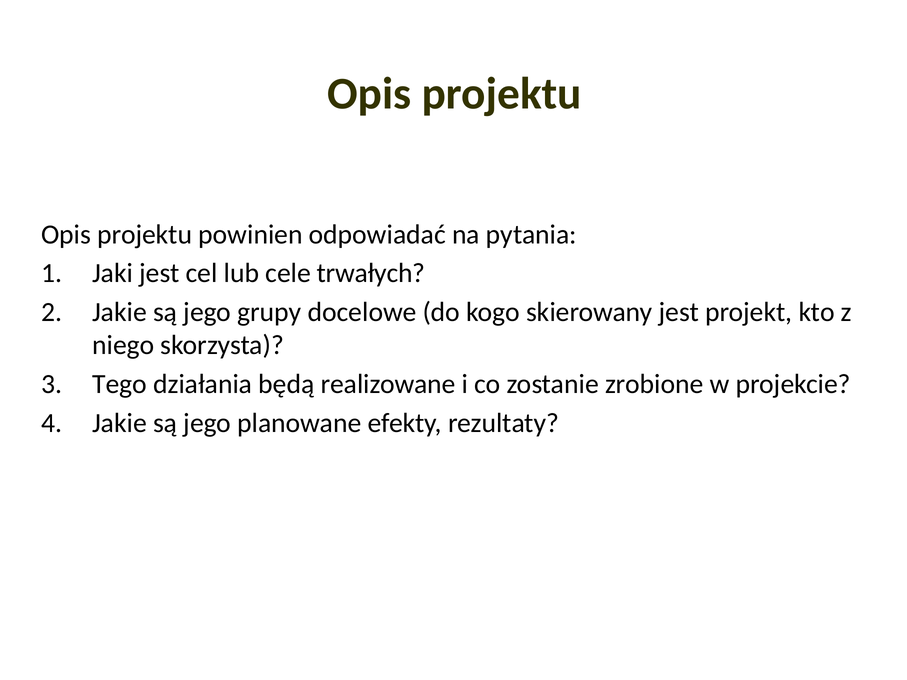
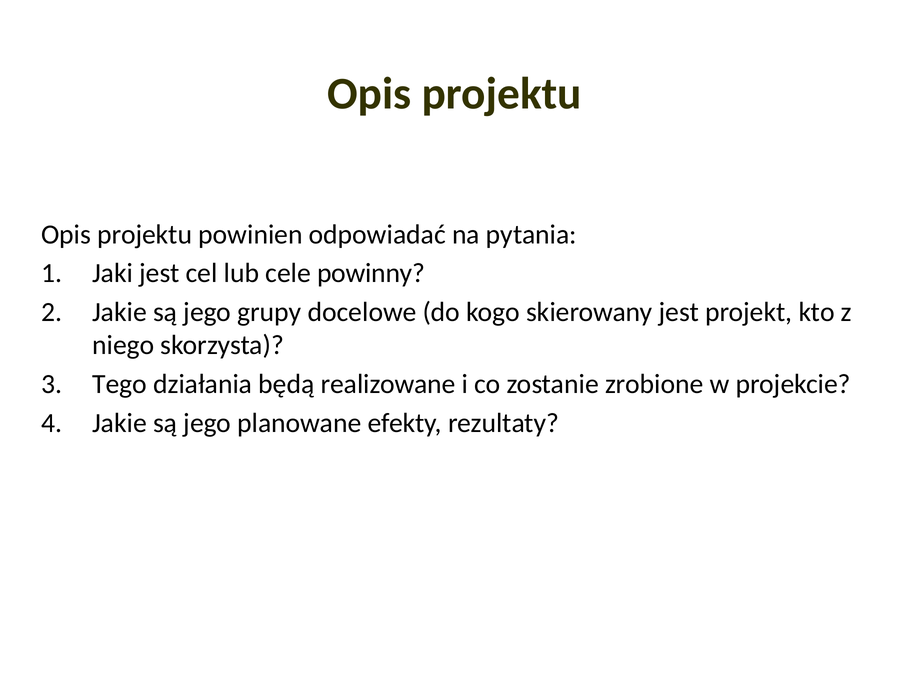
trwałych: trwałych -> powinny
